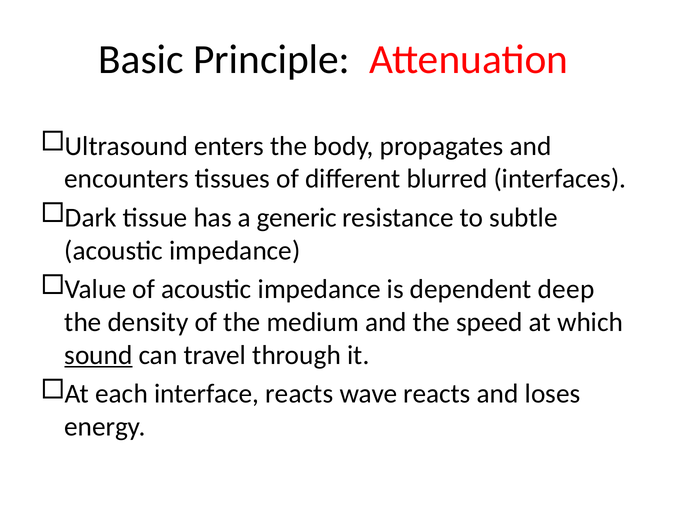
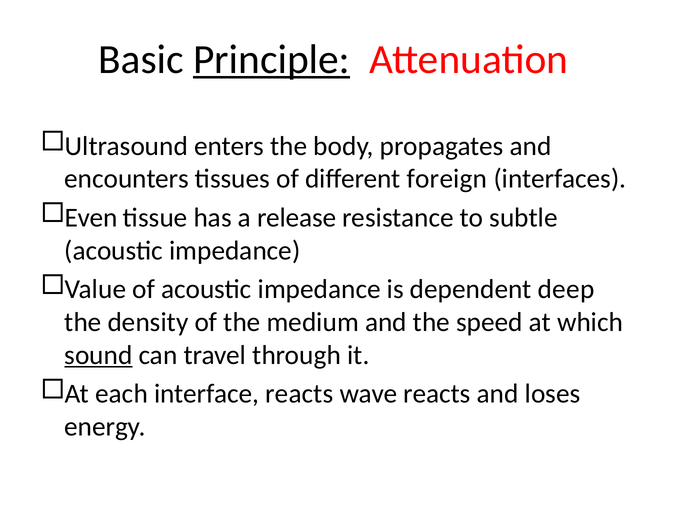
Principle underline: none -> present
blurred: blurred -> foreign
Dark: Dark -> Even
generic: generic -> release
